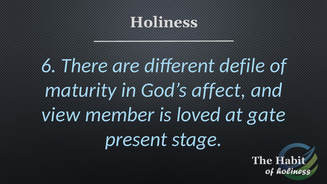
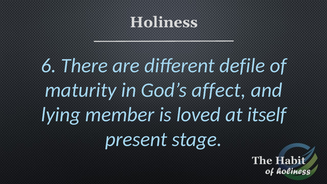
view: view -> lying
gate: gate -> itself
